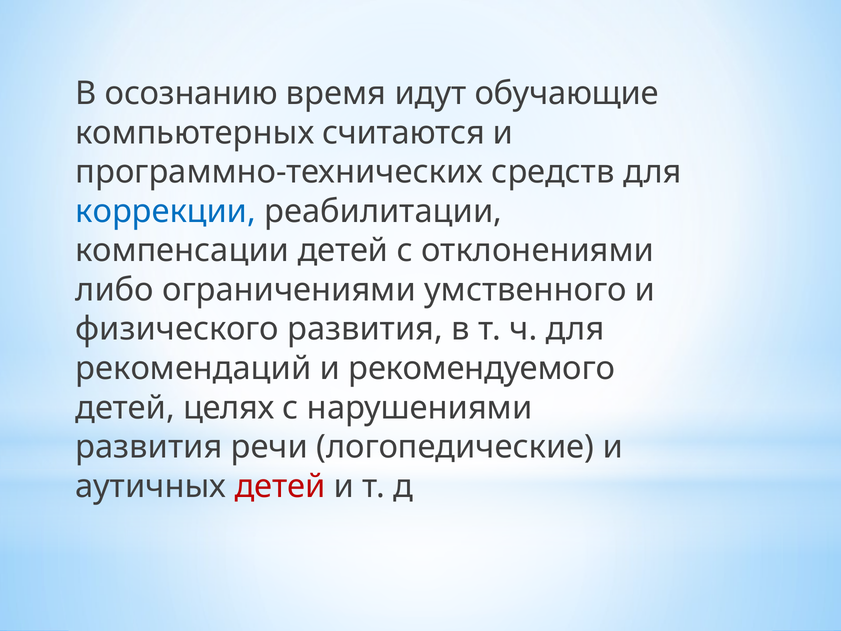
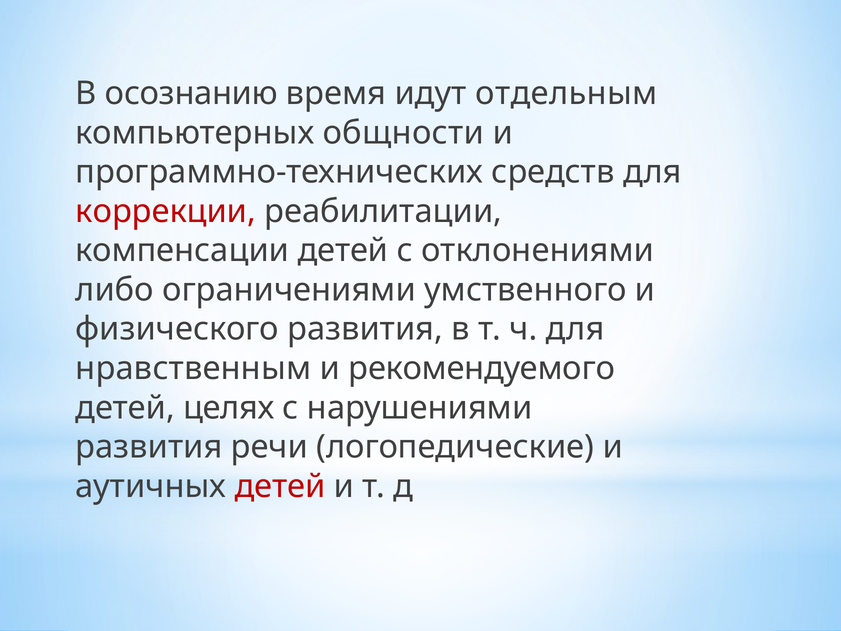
обучающие: обучающие -> отдельным
считаются: считаются -> общности
коррекции colour: blue -> red
рекомендаций: рекомендаций -> нравственным
